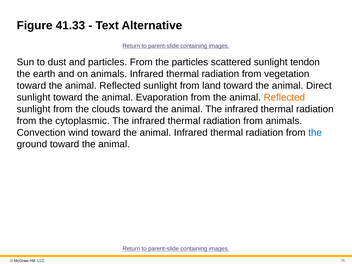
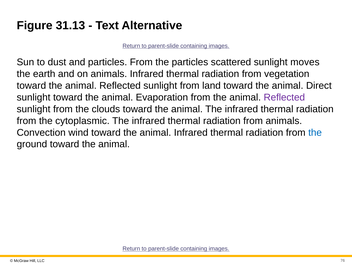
41.33: 41.33 -> 31.13
tendon: tendon -> moves
Reflected at (284, 97) colour: orange -> purple
